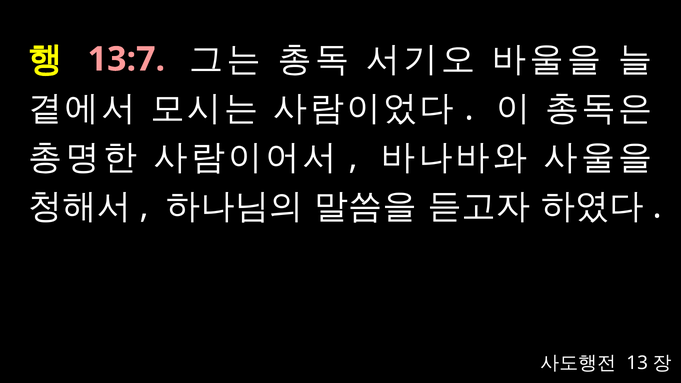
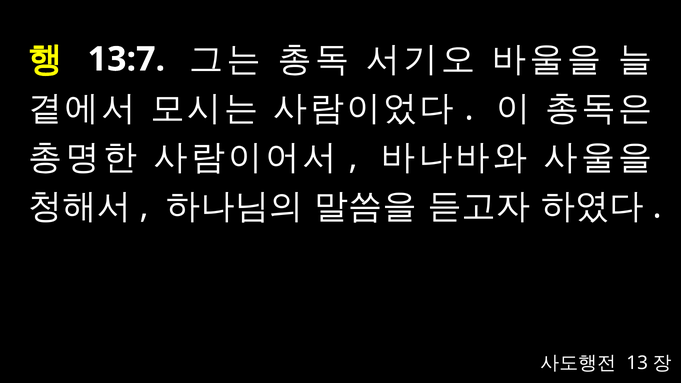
13:7 colour: pink -> white
